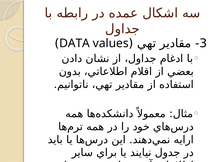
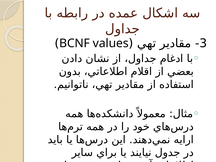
DATA: DATA -> BCNF
